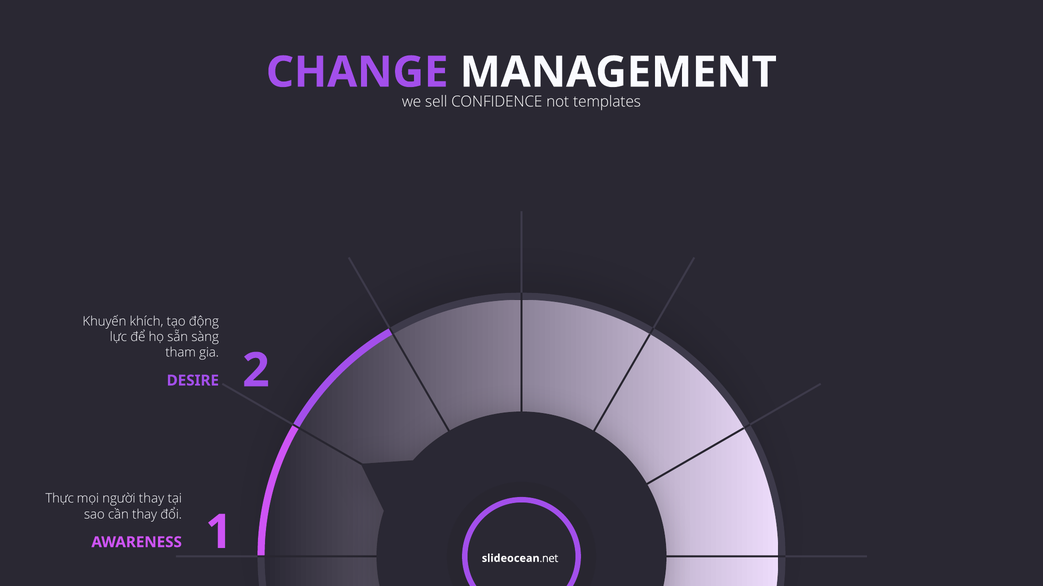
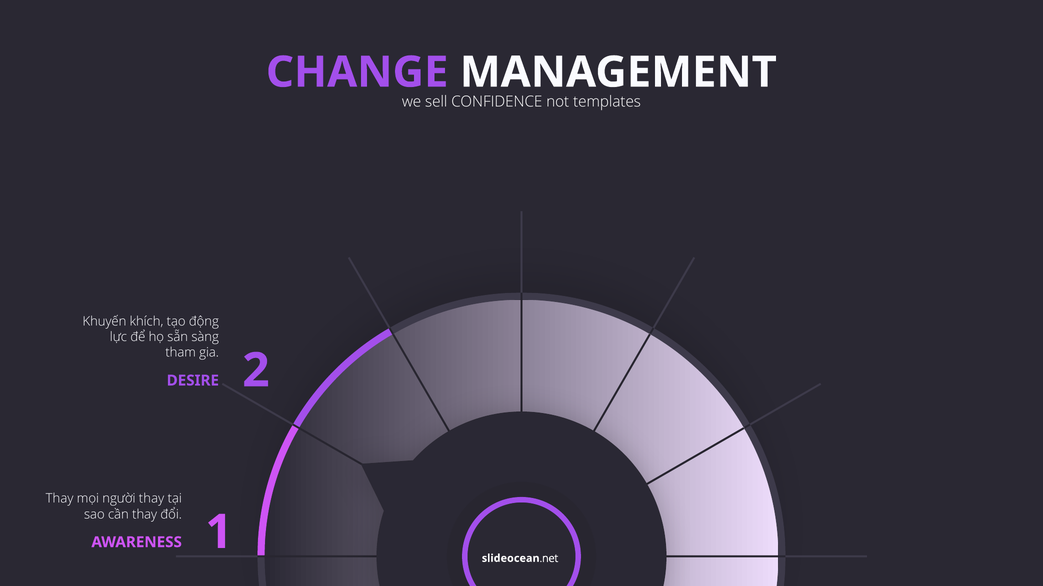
Thực at (60, 499): Thực -> Thay
